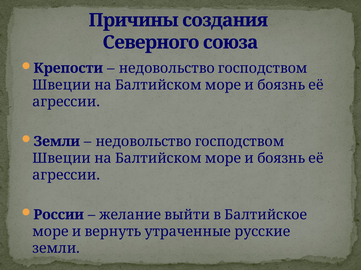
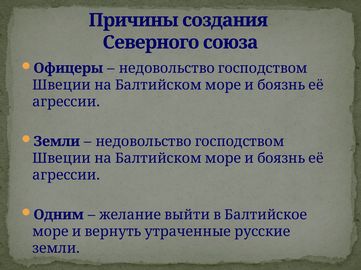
Крепости: Крепости -> Офицеры
России: России -> Одним
